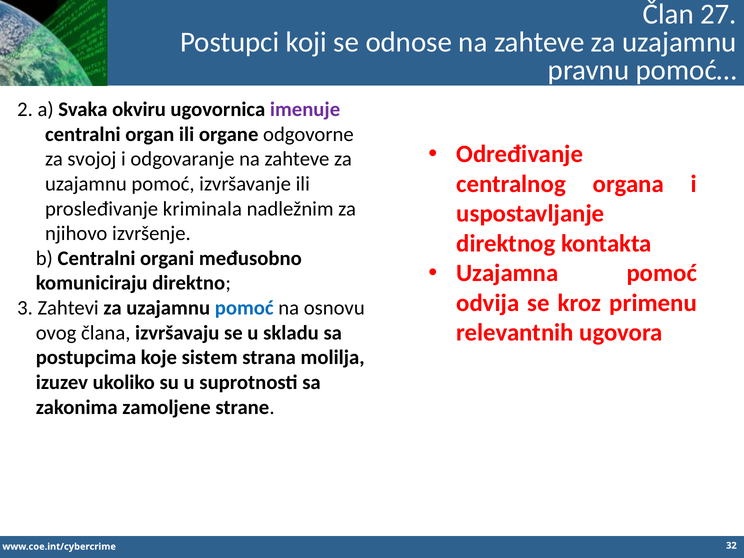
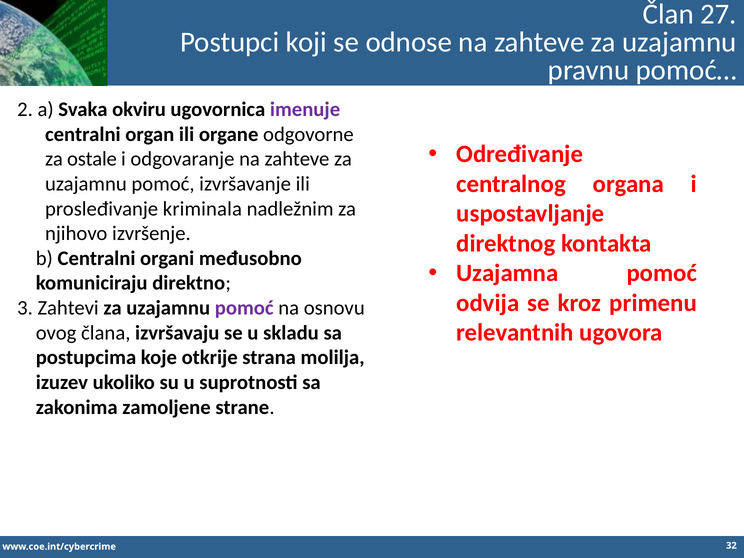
svojoj: svojoj -> ostale
pomoć at (244, 308) colour: blue -> purple
sistem: sistem -> otkrije
